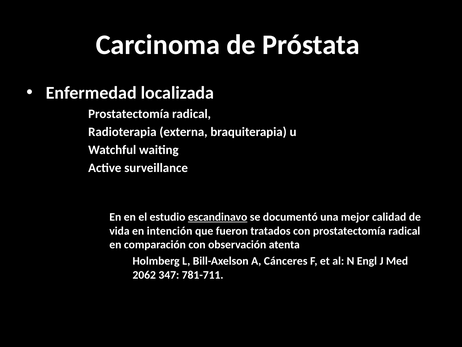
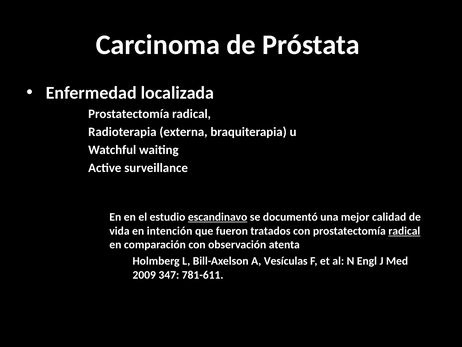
radical at (404, 231) underline: none -> present
Cánceres: Cánceres -> Vesículas
2062: 2062 -> 2009
781-711: 781-711 -> 781-611
